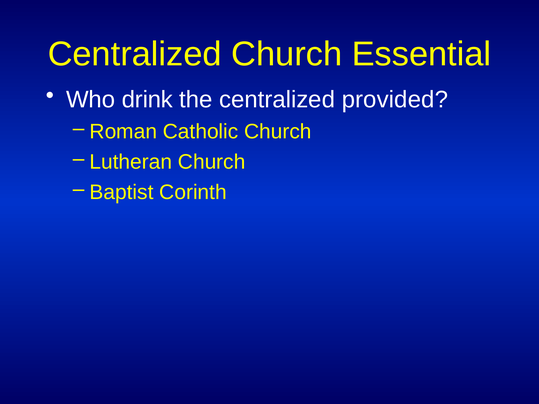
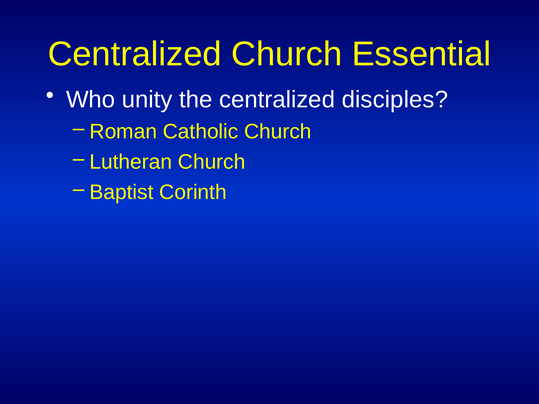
drink: drink -> unity
provided: provided -> disciples
